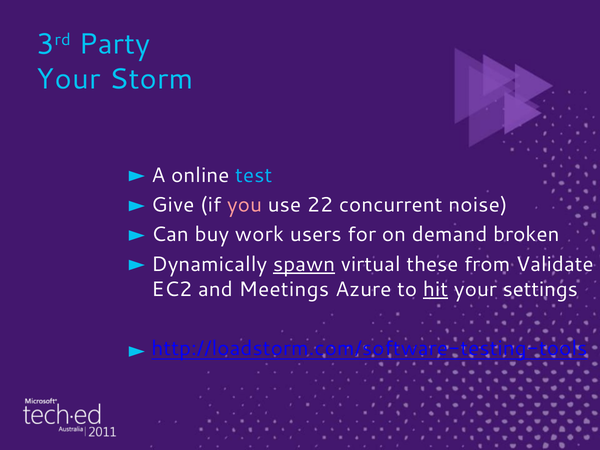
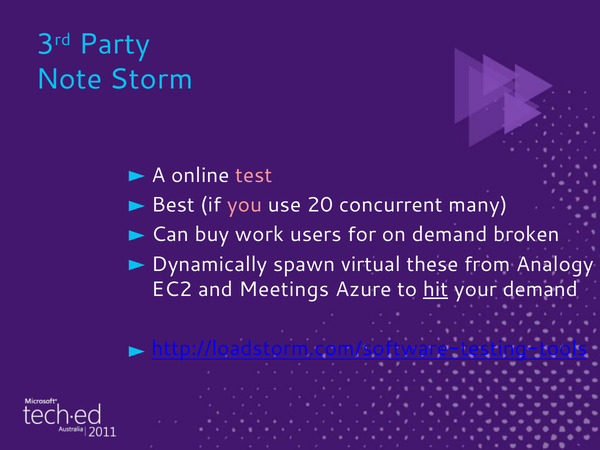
Your at (69, 79): Your -> Note
test colour: light blue -> pink
Give: Give -> Best
22: 22 -> 20
noise: noise -> many
spawn underline: present -> none
Validate: Validate -> Analogy
your settings: settings -> demand
